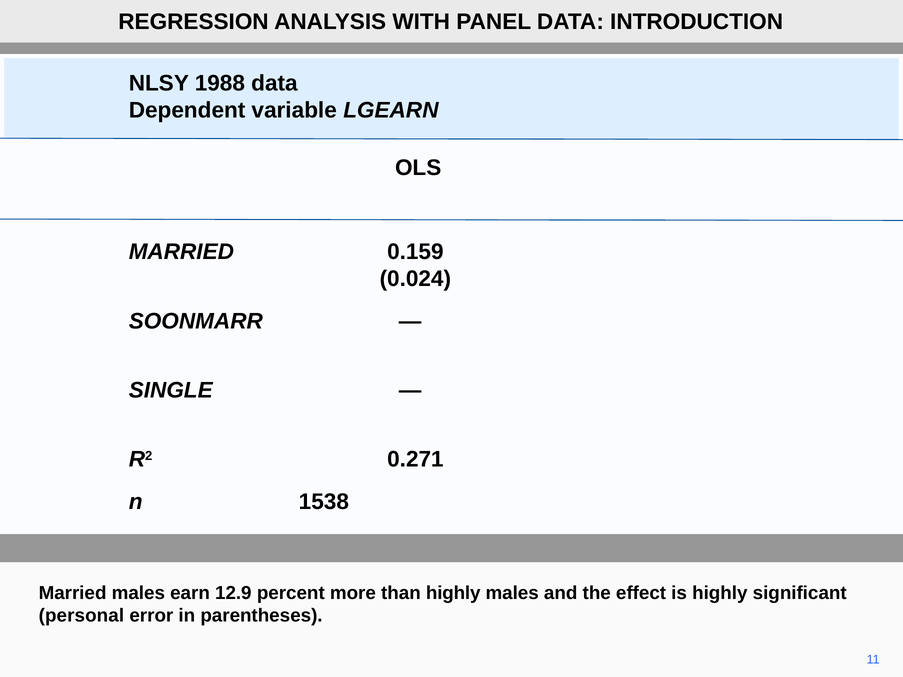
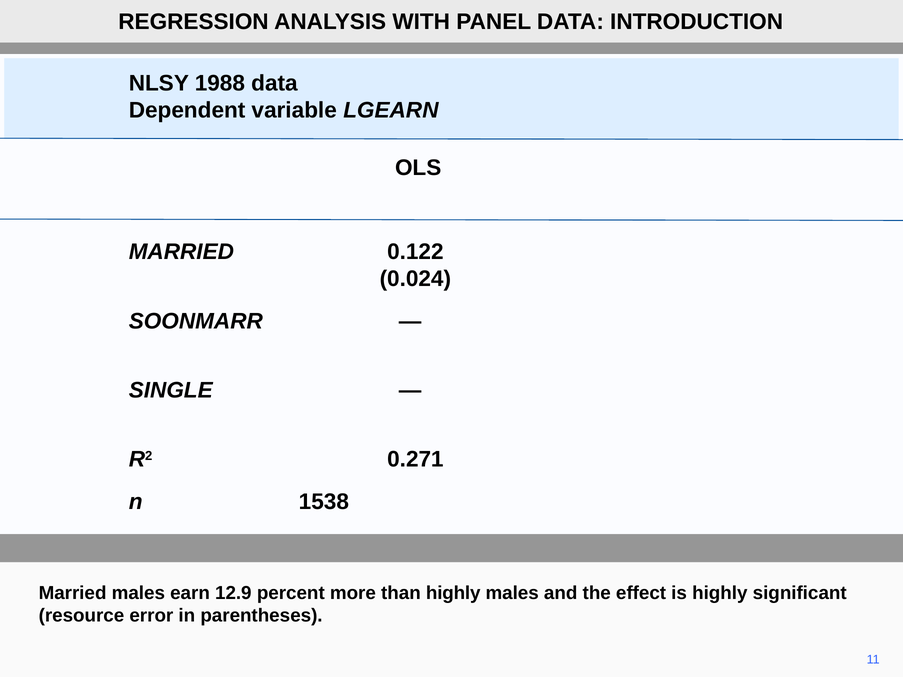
0.159: 0.159 -> 0.122
personal: personal -> resource
